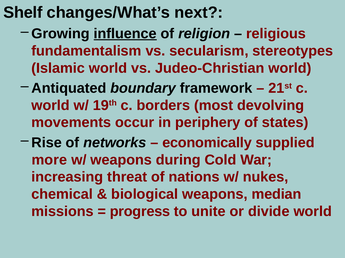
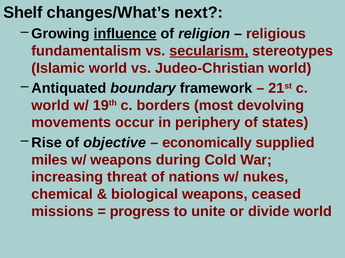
secularism underline: none -> present
networks: networks -> objective
more: more -> miles
median: median -> ceased
